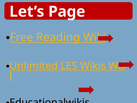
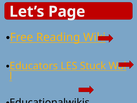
Unlimited: Unlimited -> Educators
Wikis: Wikis -> Stuck
